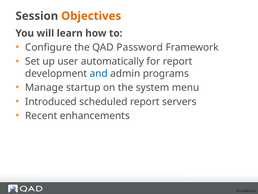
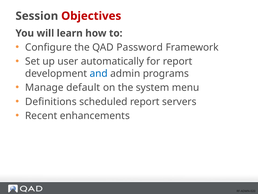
Objectives colour: orange -> red
startup: startup -> default
Introduced: Introduced -> Definitions
